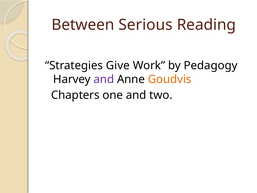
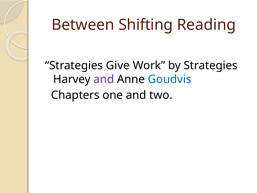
Serious: Serious -> Shifting
by Pedagogy: Pedagogy -> Strategies
Goudvis colour: orange -> blue
